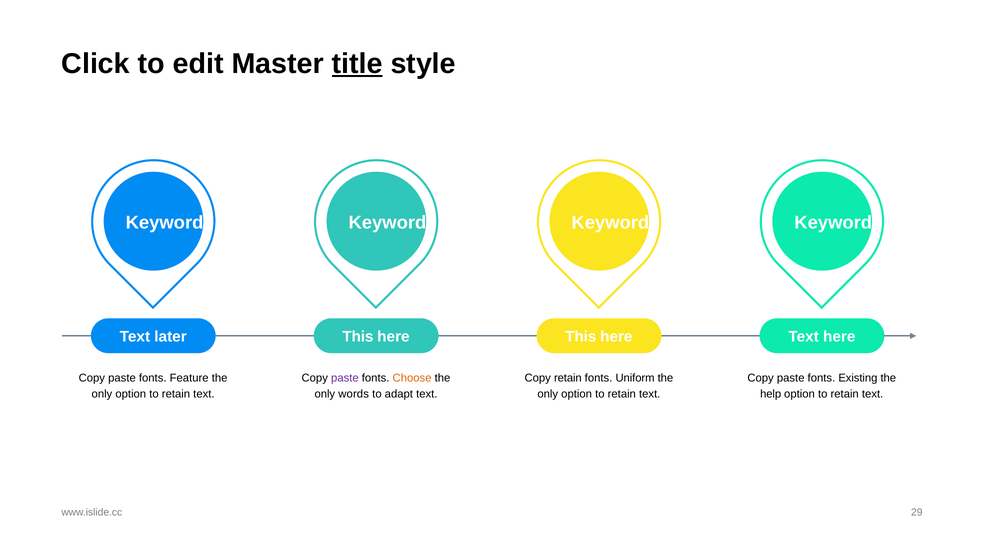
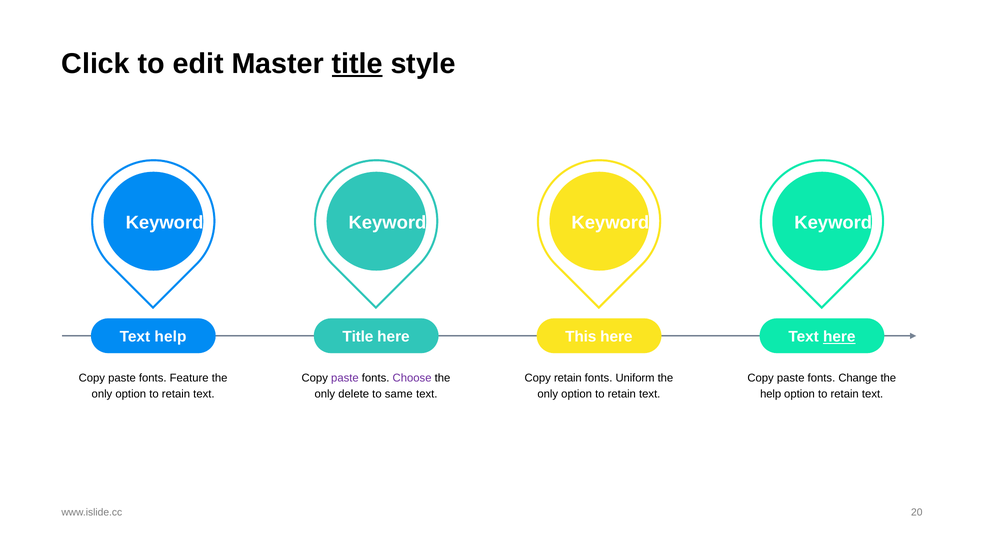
Text later: later -> help
This at (358, 337): This -> Title
here at (839, 337) underline: none -> present
Choose colour: orange -> purple
Existing: Existing -> Change
words: words -> delete
adapt: adapt -> same
29: 29 -> 20
